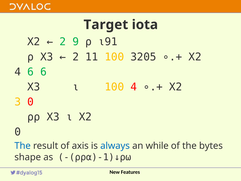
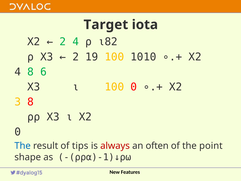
2 9: 9 -> 4
⍳91: ⍳91 -> ⍳82
11: 11 -> 19
3205: 3205 -> 1010
4 6: 6 -> 8
100 4: 4 -> 0
3 0: 0 -> 8
axis: axis -> tips
always colour: blue -> red
while: while -> often
bytes: bytes -> point
